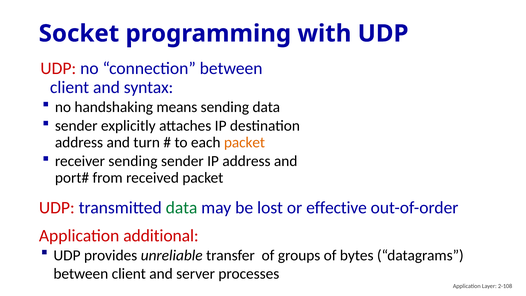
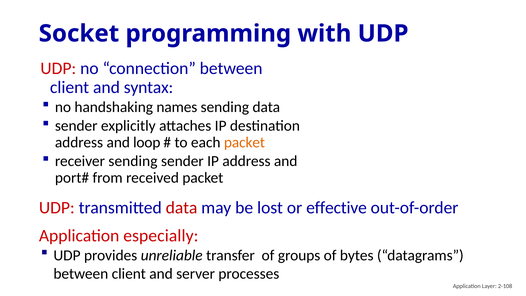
means: means -> names
turn: turn -> loop
data at (182, 208) colour: green -> red
additional: additional -> especially
